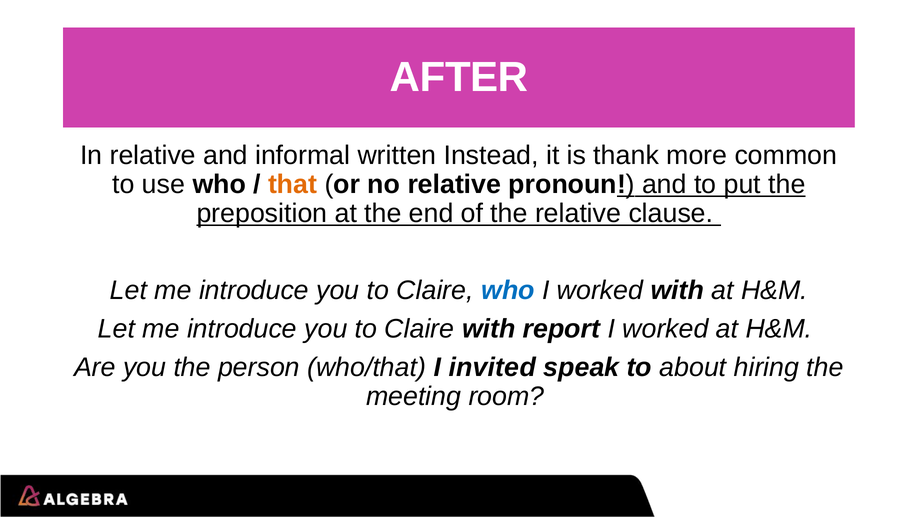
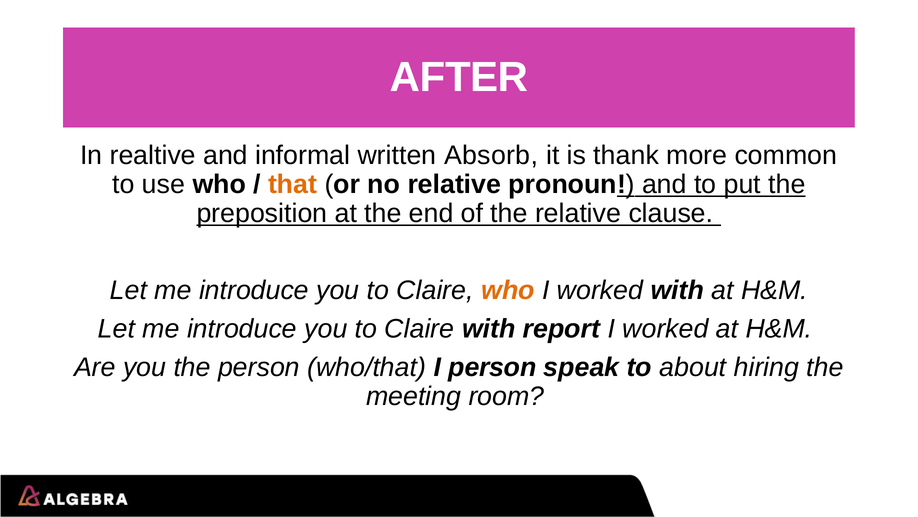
In relative: relative -> realtive
Instead: Instead -> Absorb
who at (508, 290) colour: blue -> orange
I invited: invited -> person
